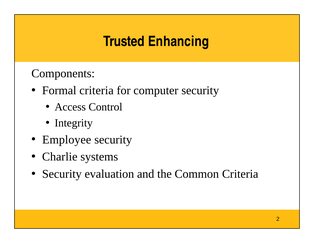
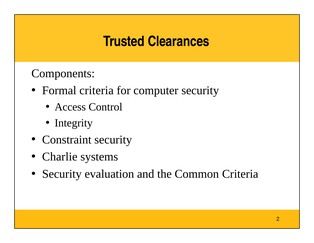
Enhancing: Enhancing -> Clearances
Employee: Employee -> Constraint
